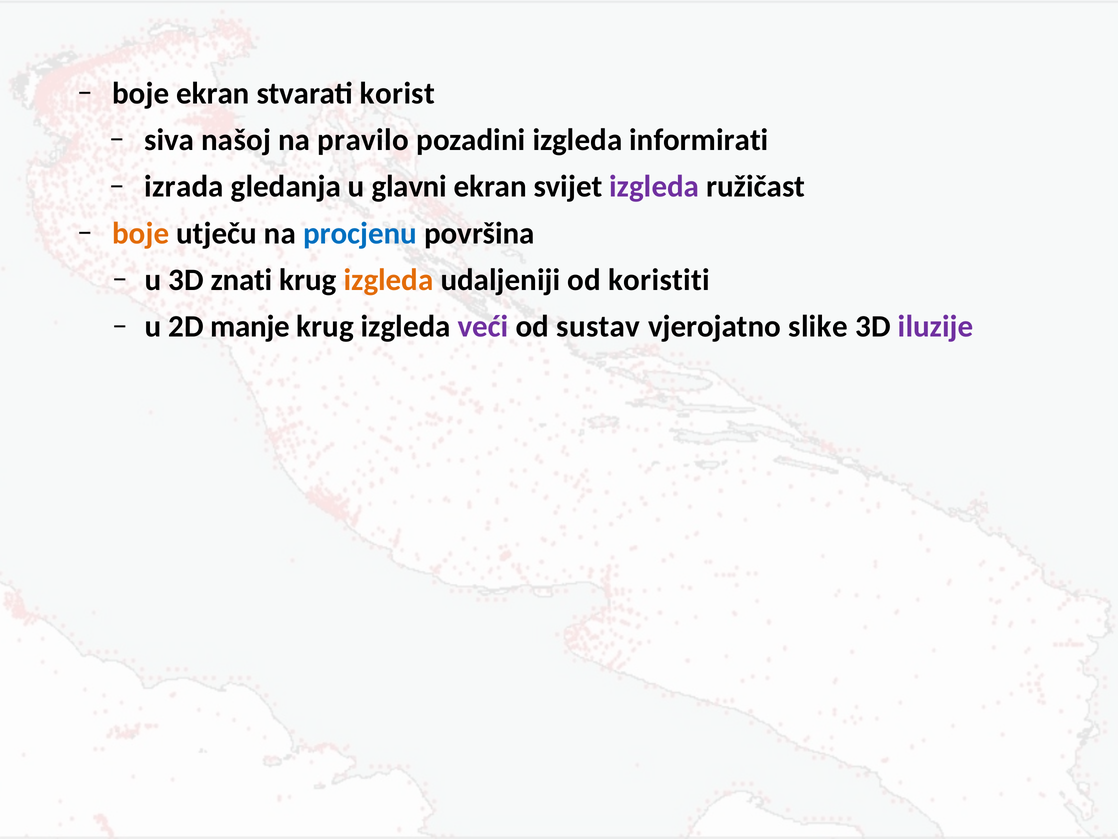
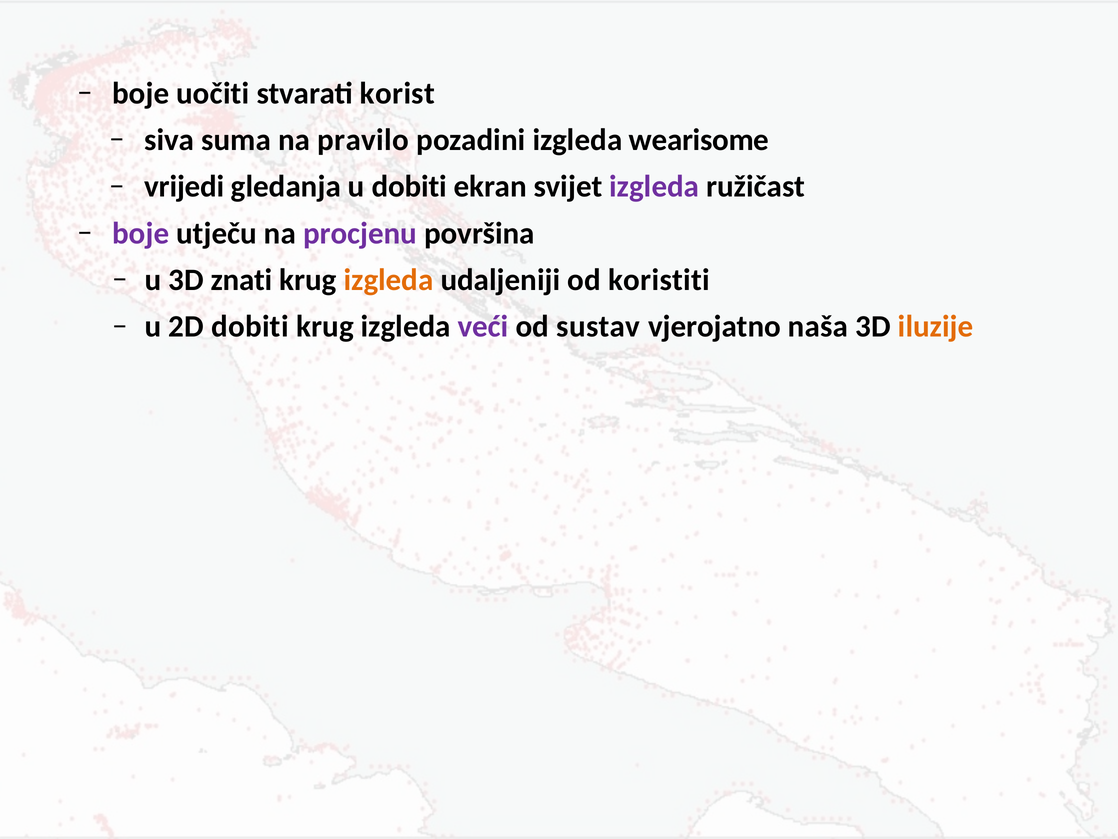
boje ekran: ekran -> uočiti
našoj: našoj -> suma
informirati: informirati -> wearisome
izrada: izrada -> vrijedi
u glavni: glavni -> dobiti
boje at (141, 233) colour: orange -> purple
procjenu colour: blue -> purple
2D manje: manje -> dobiti
slike: slike -> naša
iluzije colour: purple -> orange
